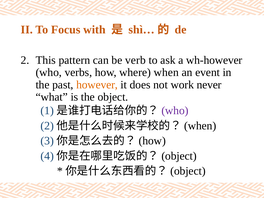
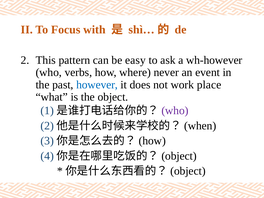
verb: verb -> easy
where when: when -> never
however colour: orange -> blue
never: never -> place
